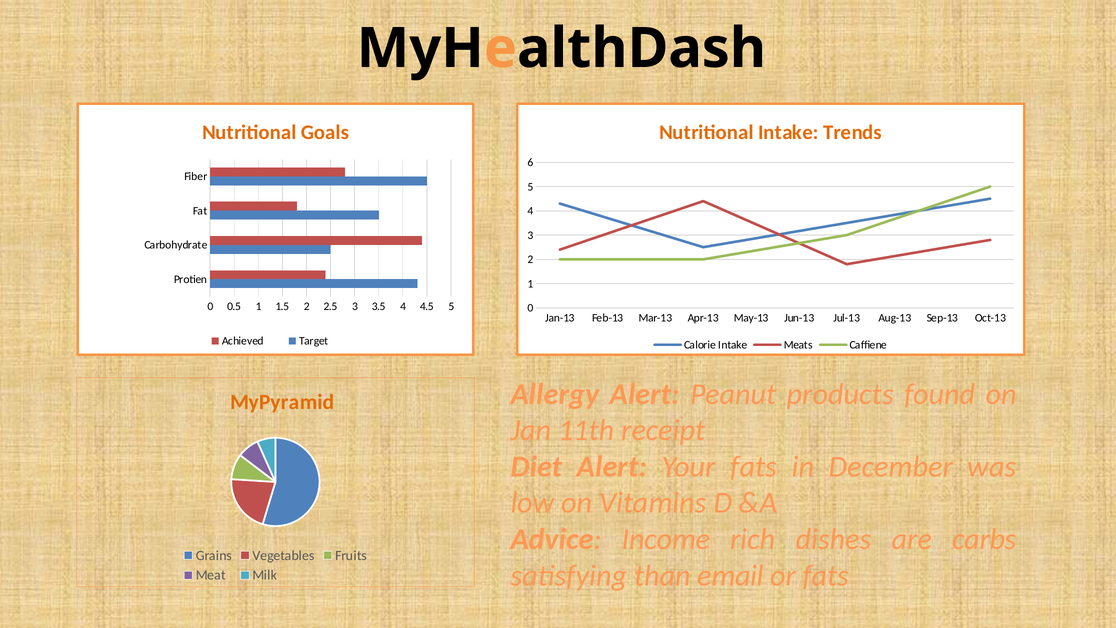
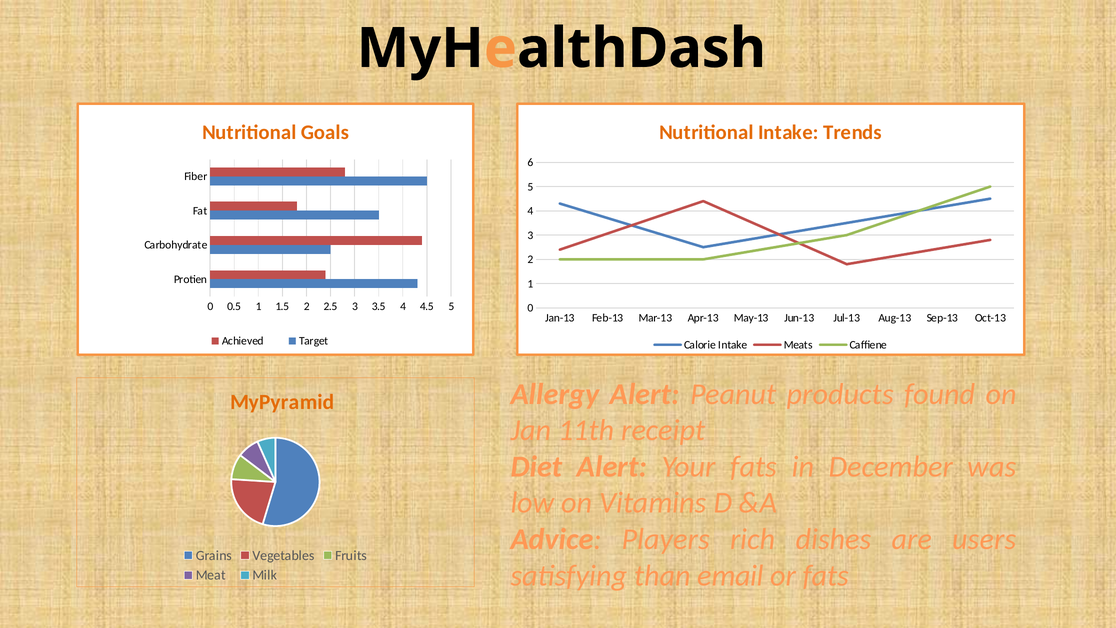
Income: Income -> Players
carbs: carbs -> users
